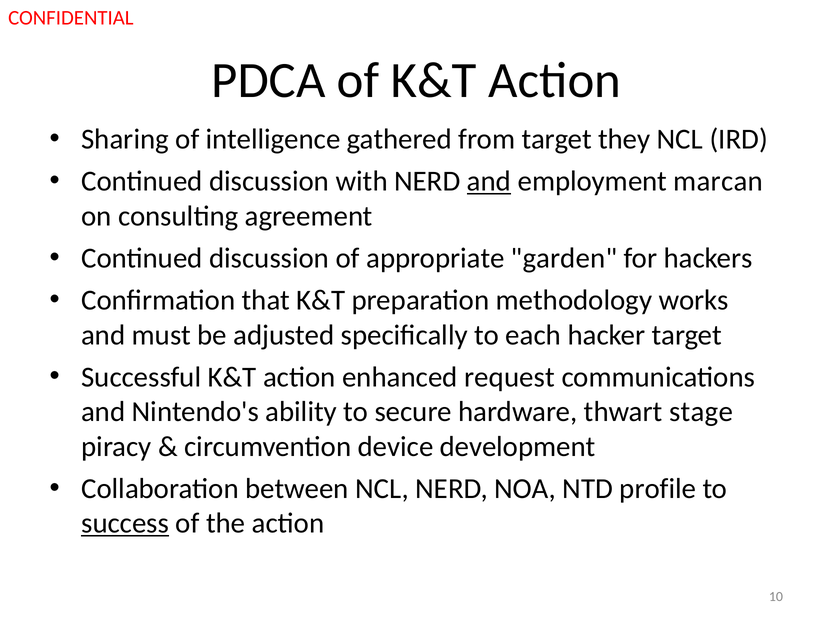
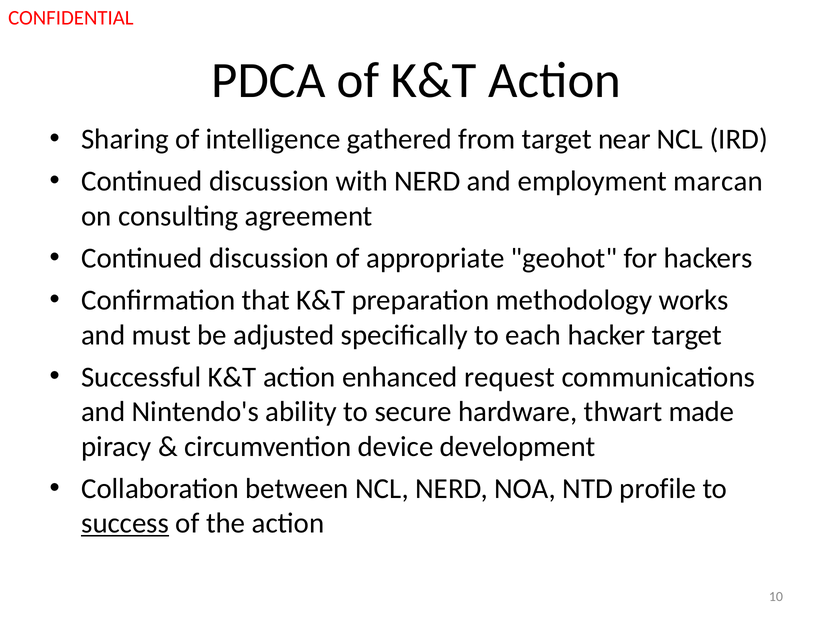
they: they -> near
and at (489, 181) underline: present -> none
garden: garden -> geohot
stage: stage -> made
